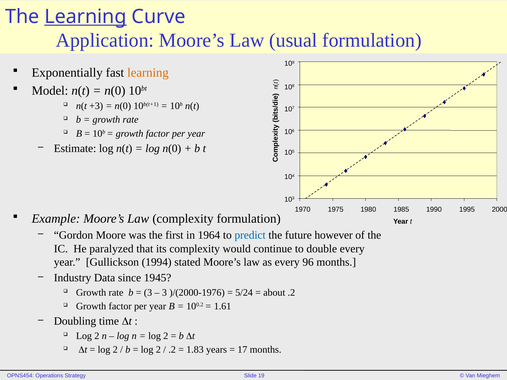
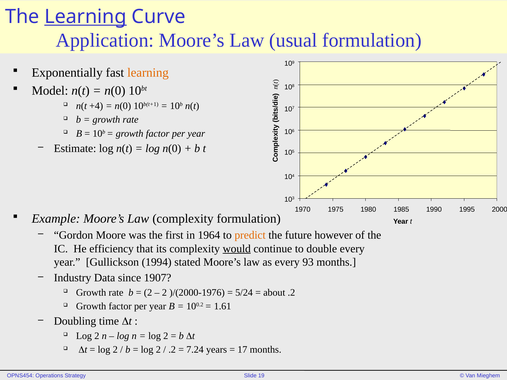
+3: +3 -> +4
predict colour: blue -> orange
paralyzed: paralyzed -> efficiency
would underline: none -> present
96: 96 -> 93
1945: 1945 -> 1907
3 at (148, 293): 3 -> 2
3 at (164, 293): 3 -> 2
1.83: 1.83 -> 7.24
